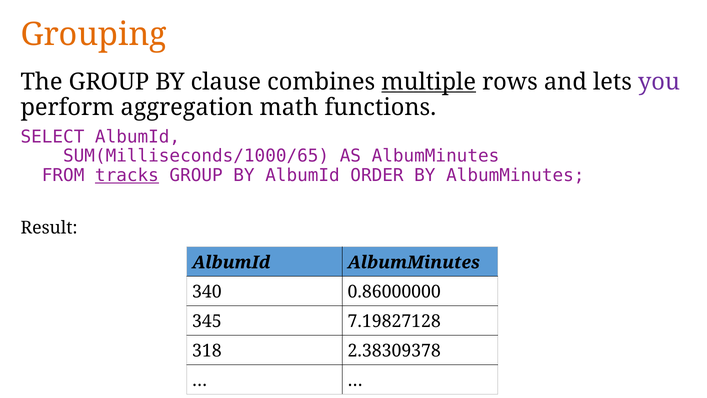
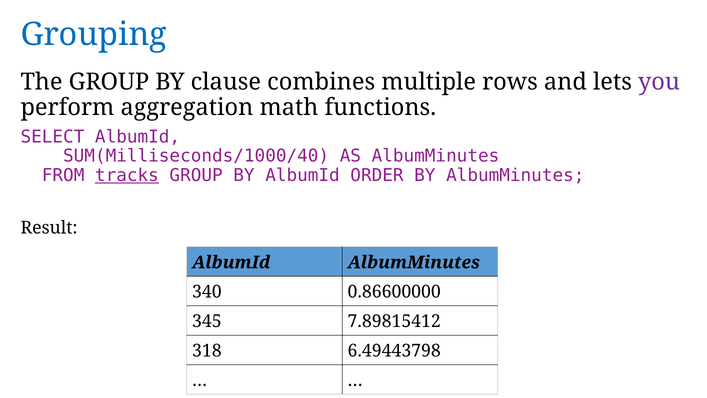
Grouping colour: orange -> blue
multiple underline: present -> none
SUM(Milliseconds/1000/65: SUM(Milliseconds/1000/65 -> SUM(Milliseconds/1000/40
0.86000000: 0.86000000 -> 0.86600000
7.19827128: 7.19827128 -> 7.89815412
2.38309378: 2.38309378 -> 6.49443798
